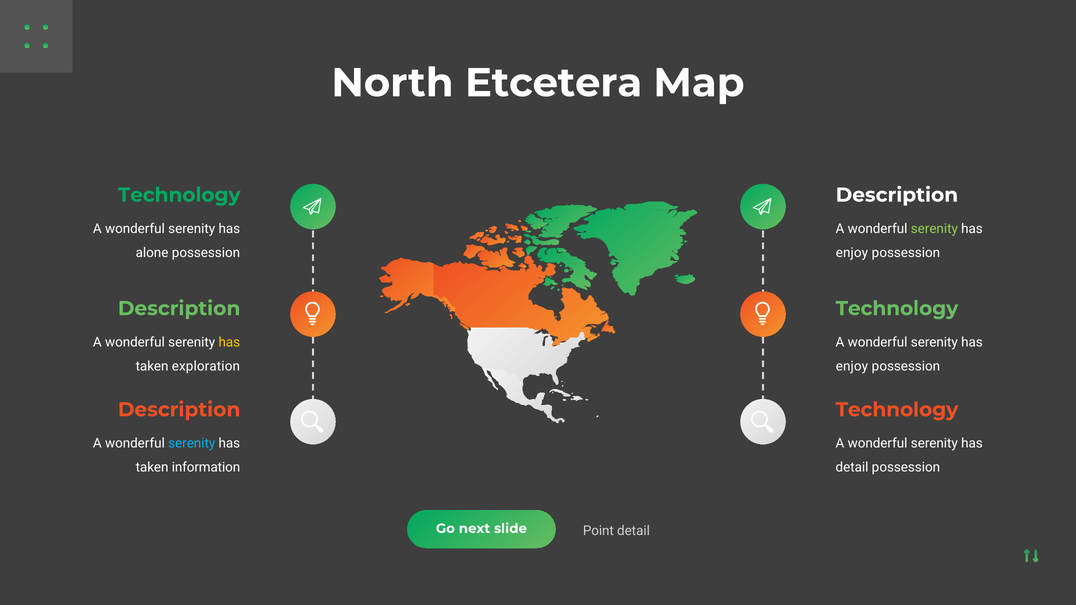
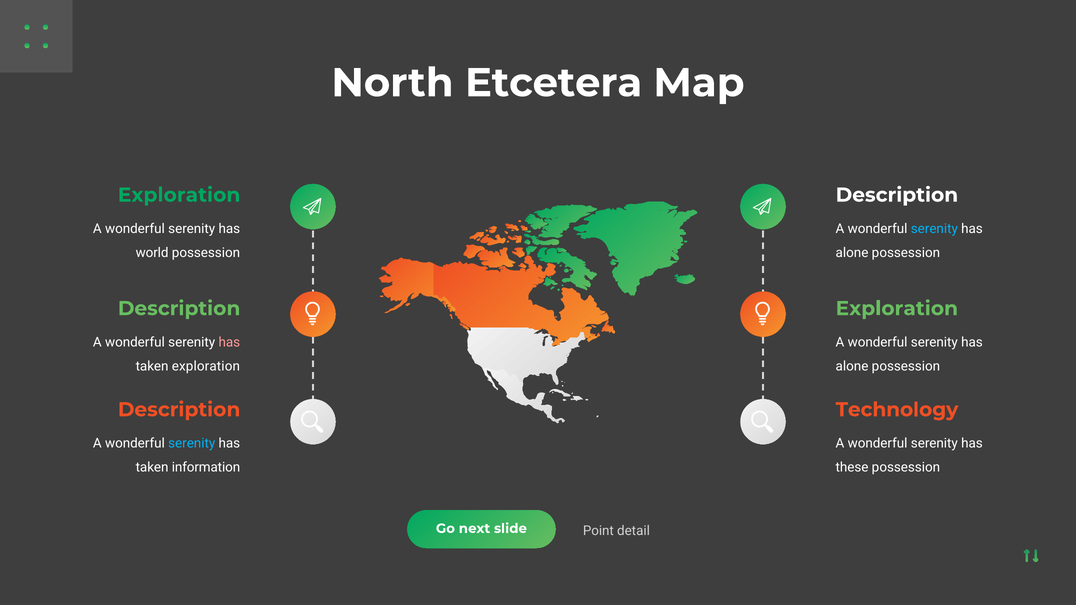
Technology at (179, 195): Technology -> Exploration
serenity at (934, 229) colour: light green -> light blue
alone: alone -> world
enjoy at (852, 253): enjoy -> alone
Technology at (897, 309): Technology -> Exploration
has at (229, 342) colour: yellow -> pink
enjoy at (852, 366): enjoy -> alone
detail at (852, 468): detail -> these
